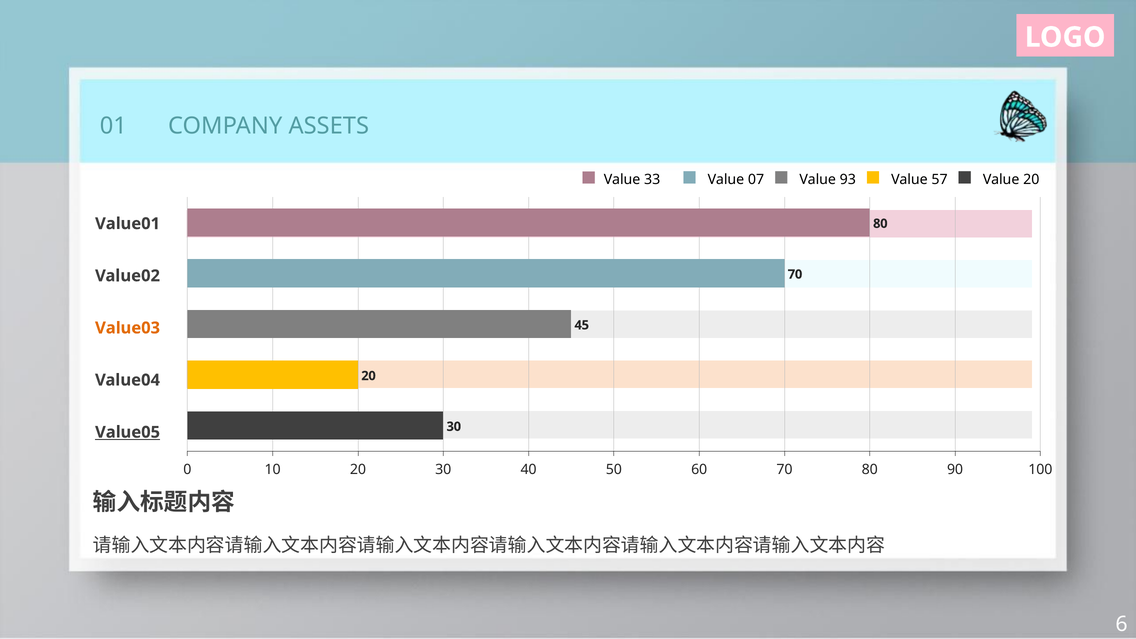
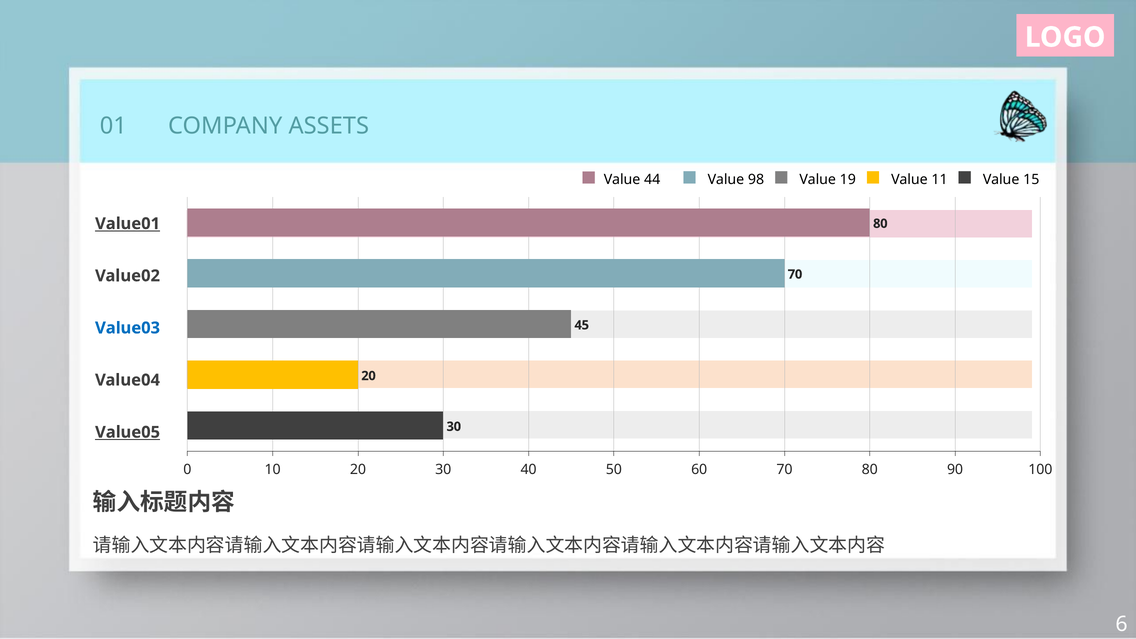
33: 33 -> 44
07: 07 -> 98
93: 93 -> 19
57: 57 -> 11
Value 20: 20 -> 15
Value01 underline: none -> present
Value03 colour: orange -> blue
